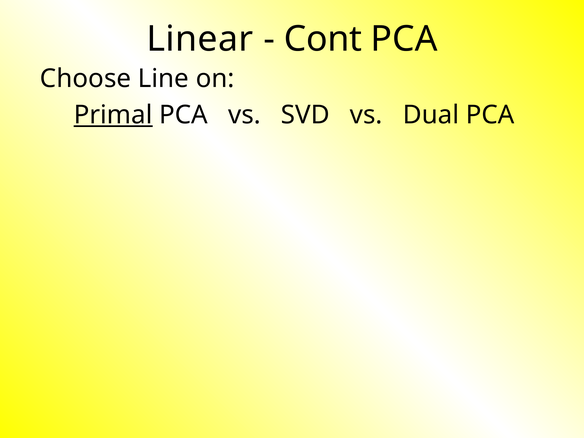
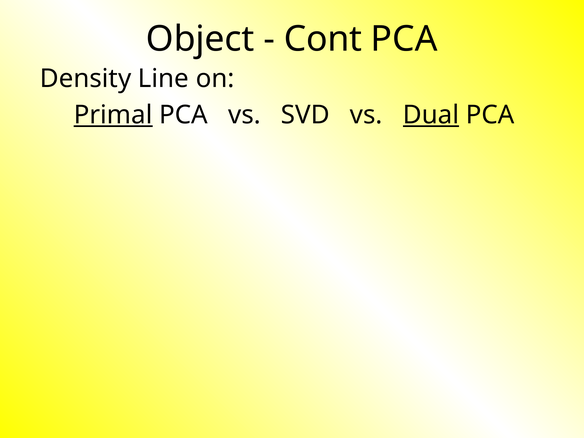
Linear: Linear -> Object
Choose: Choose -> Density
Dual underline: none -> present
